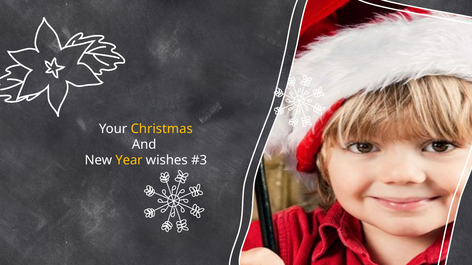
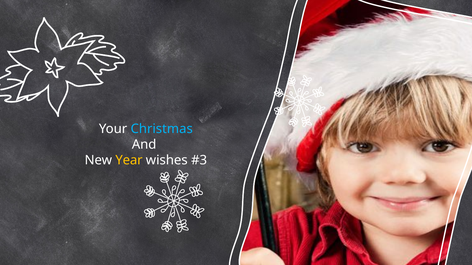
Christmas colour: yellow -> light blue
